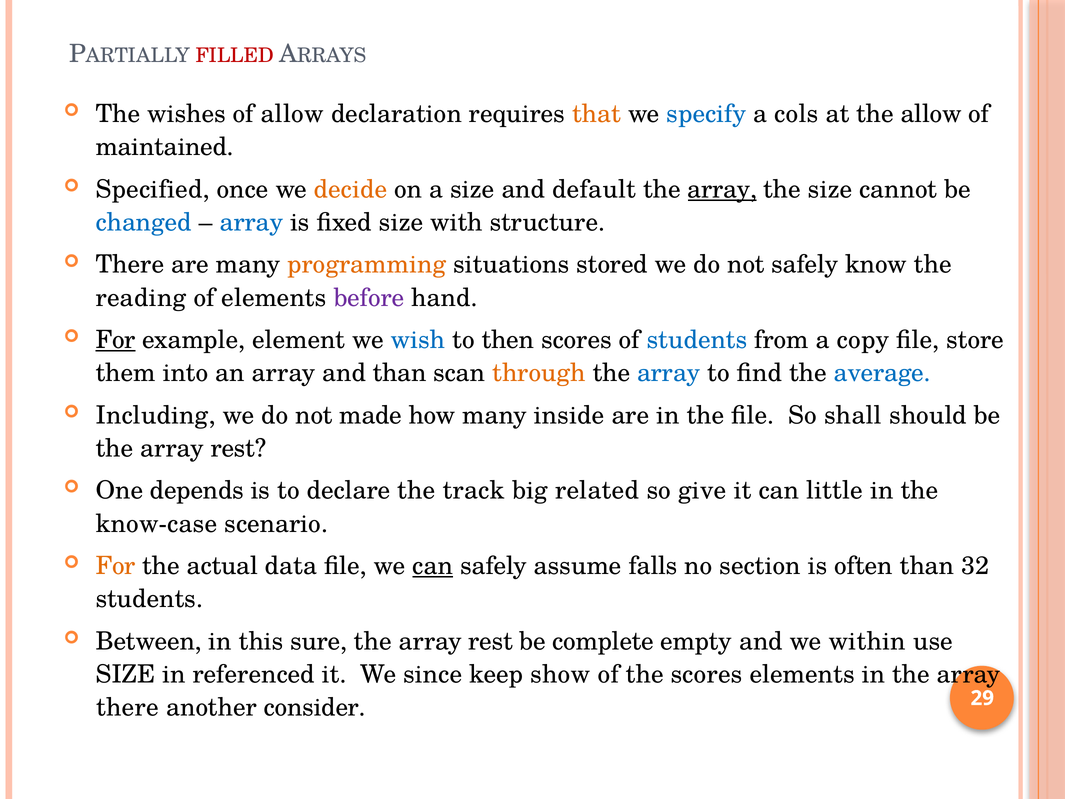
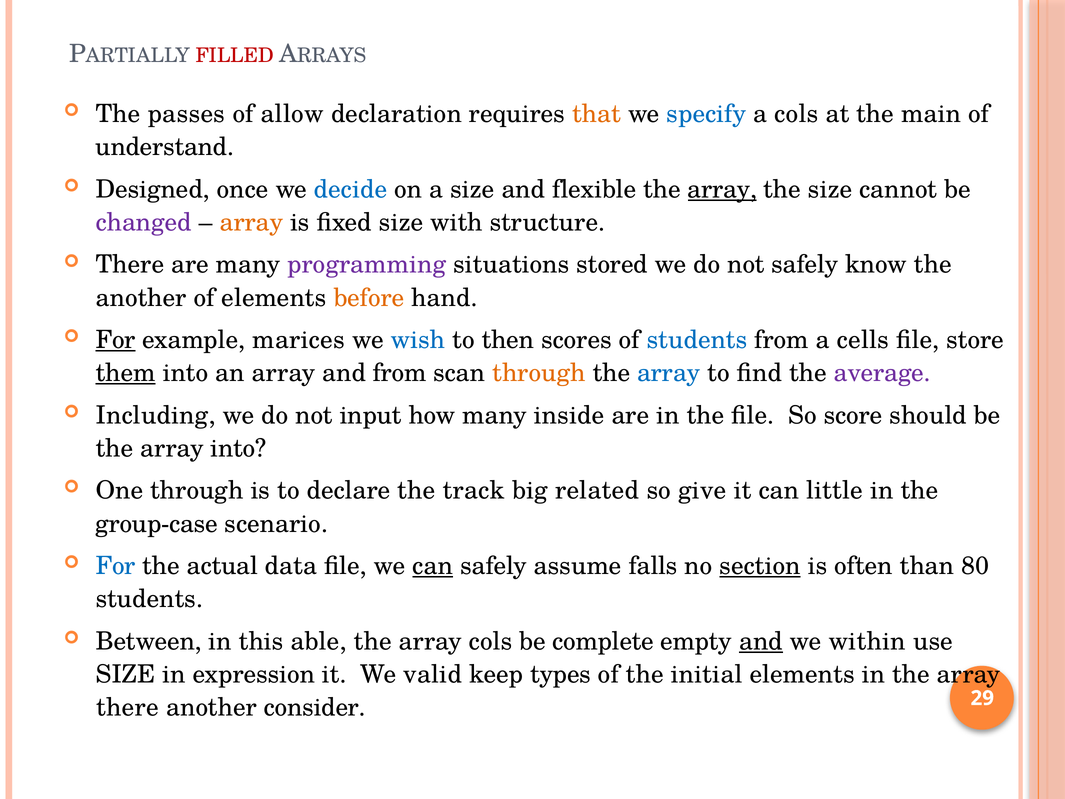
wishes: wishes -> passes
the allow: allow -> main
maintained: maintained -> understand
Specified: Specified -> Designed
decide colour: orange -> blue
default: default -> flexible
changed colour: blue -> purple
array at (251, 222) colour: blue -> orange
programming colour: orange -> purple
reading at (141, 298): reading -> another
before colour: purple -> orange
element: element -> marices
copy: copy -> cells
them underline: none -> present
and than: than -> from
average colour: blue -> purple
made: made -> input
shall: shall -> score
rest at (238, 448): rest -> into
One depends: depends -> through
know-case: know-case -> group-case
For at (116, 566) colour: orange -> blue
section underline: none -> present
32: 32 -> 80
sure: sure -> able
rest at (491, 641): rest -> cols
and at (761, 641) underline: none -> present
referenced: referenced -> expression
since: since -> valid
show: show -> types
the scores: scores -> initial
